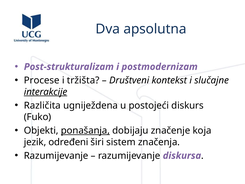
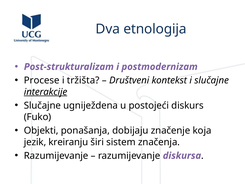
apsolutna: apsolutna -> etnologija
Različita at (42, 105): Različita -> Slučajne
ponašanja underline: present -> none
određeni: određeni -> kreiranju
